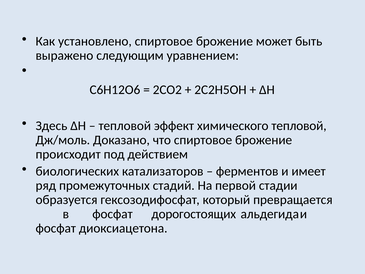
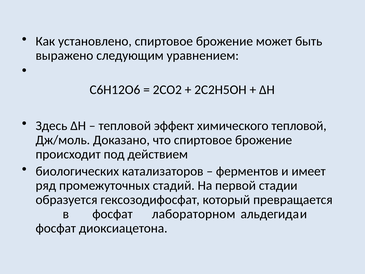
дорогостоящих: дорогостоящих -> лабораторном
